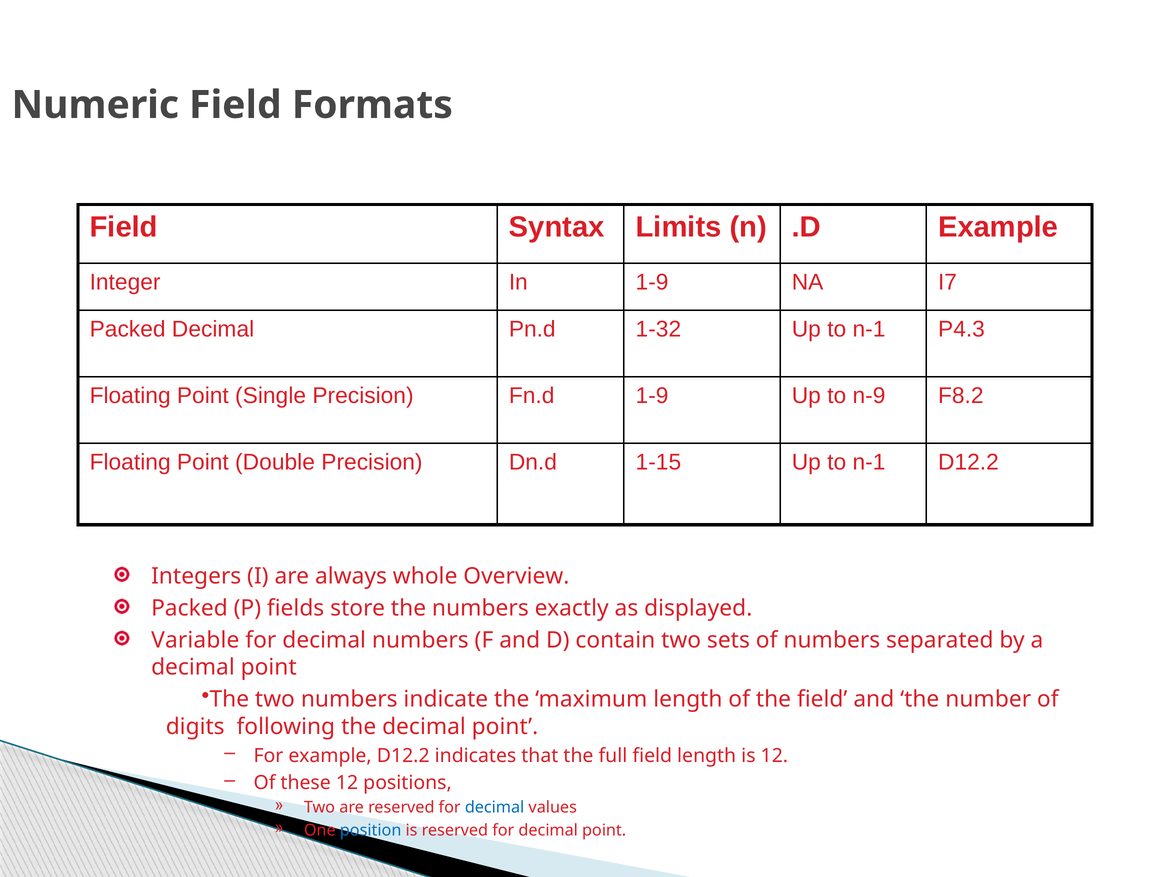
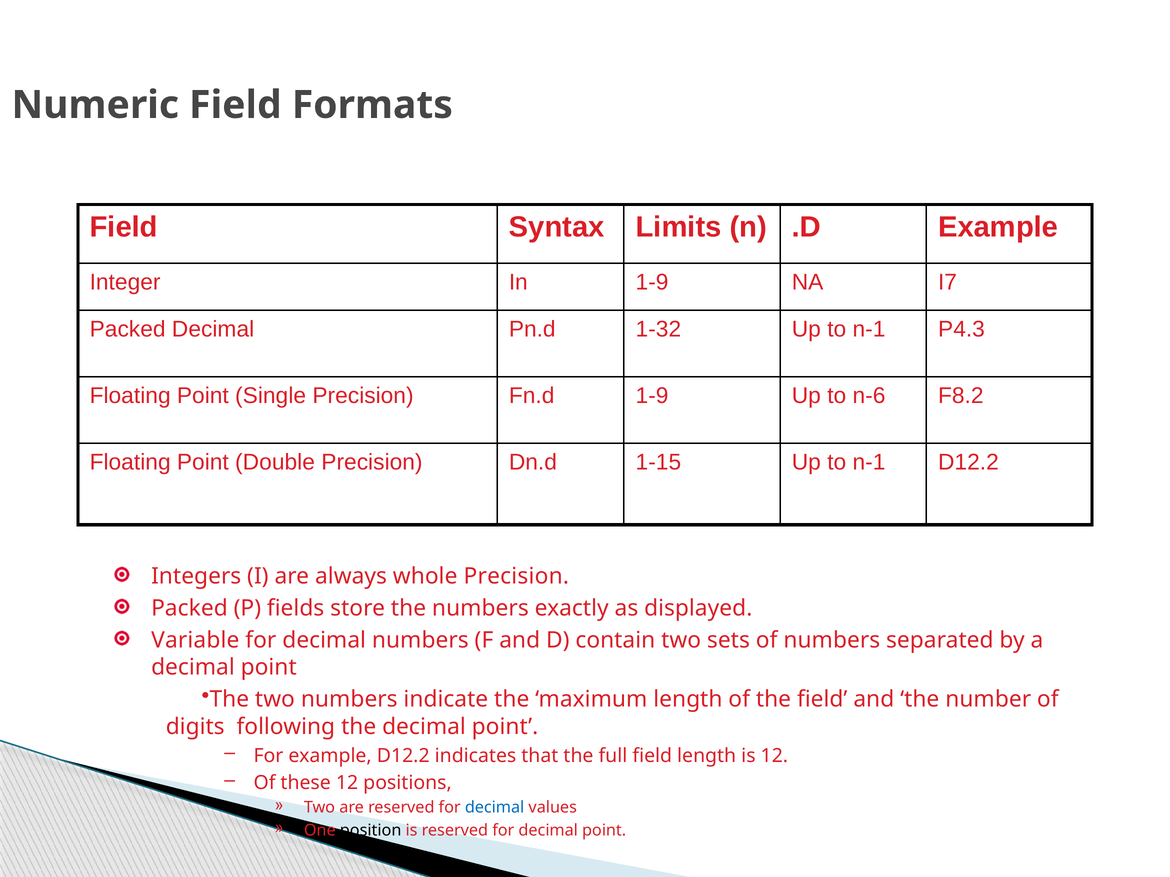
n-9: n-9 -> n-6
whole Overview: Overview -> Precision
position colour: blue -> black
